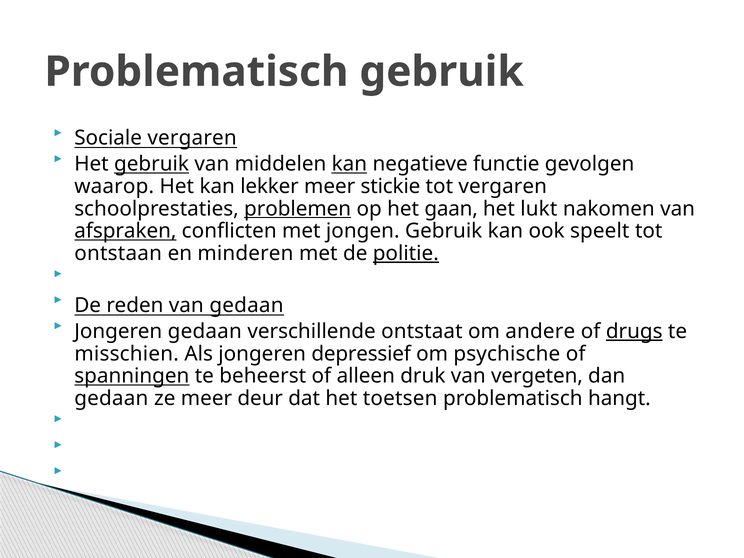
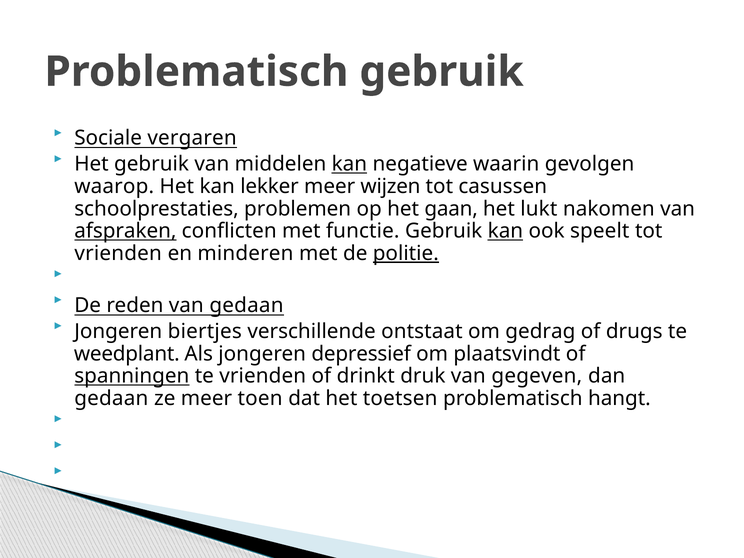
gebruik at (152, 164) underline: present -> none
functie: functie -> waarin
stickie: stickie -> wijzen
tot vergaren: vergaren -> casussen
problemen underline: present -> none
jongen: jongen -> functie
kan at (505, 231) underline: none -> present
ontstaan at (118, 253): ontstaan -> vrienden
Jongeren gedaan: gedaan -> biertjes
andere: andere -> gedrag
drugs underline: present -> none
misschien: misschien -> weedplant
psychische: psychische -> plaatsvindt
te beheerst: beheerst -> vrienden
alleen: alleen -> drinkt
vergeten: vergeten -> gegeven
deur: deur -> toen
